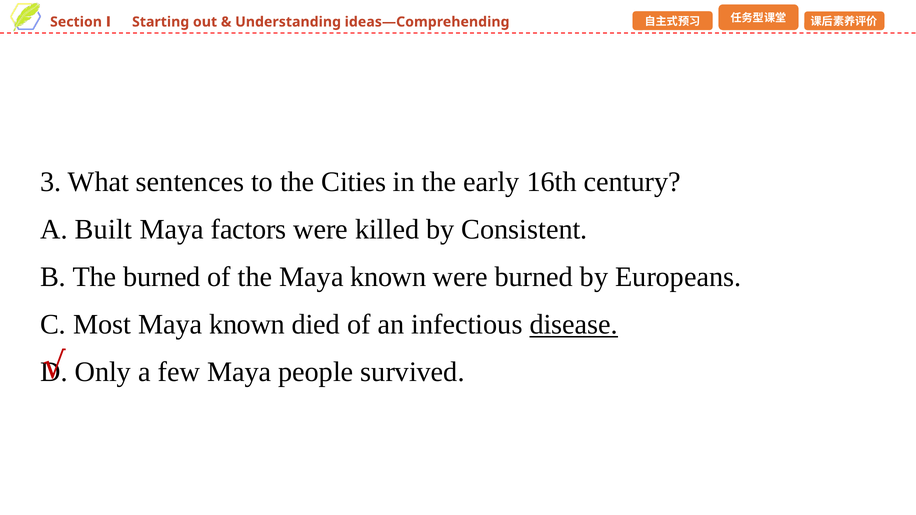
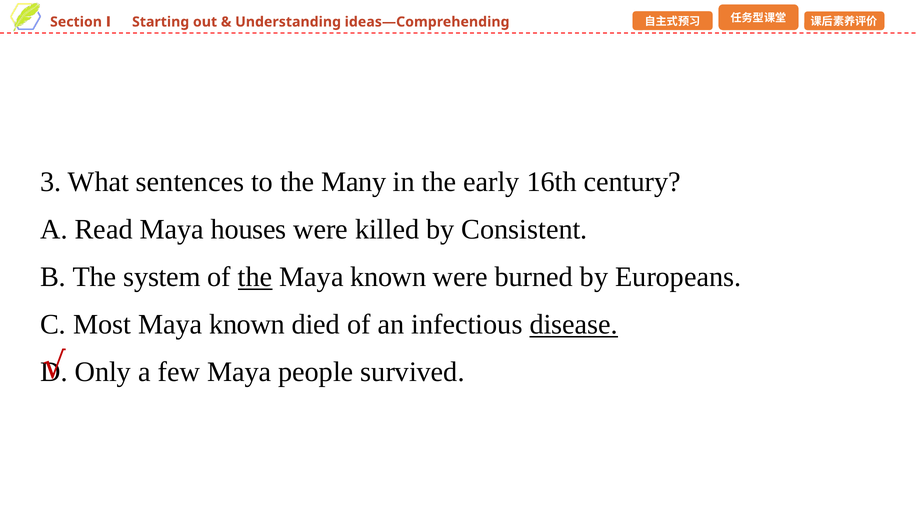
Cities: Cities -> Many
Built: Built -> Read
factors: factors -> houses
The burned: burned -> system
the at (255, 277) underline: none -> present
